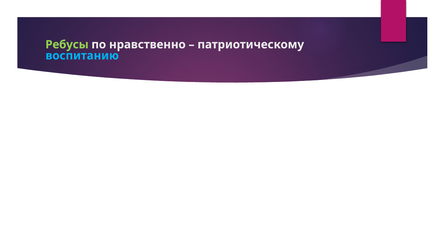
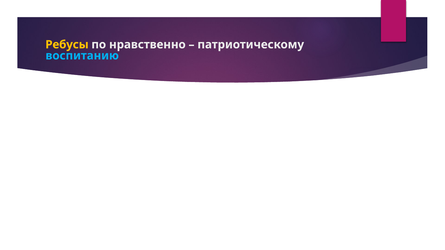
Ребусы colour: light green -> yellow
